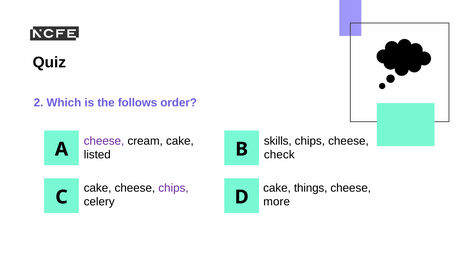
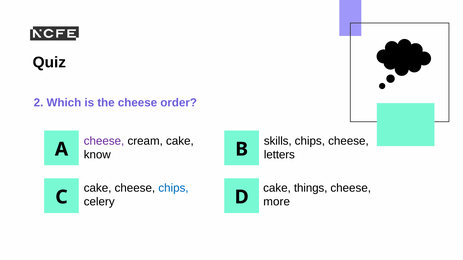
the follows: follows -> cheese
listed: listed -> know
check: check -> letters
chips at (173, 188) colour: purple -> blue
